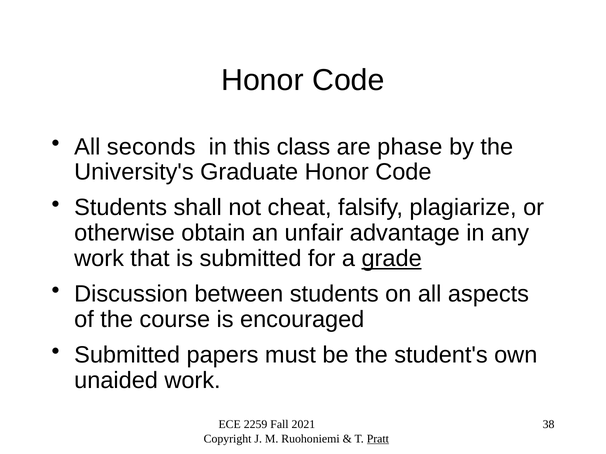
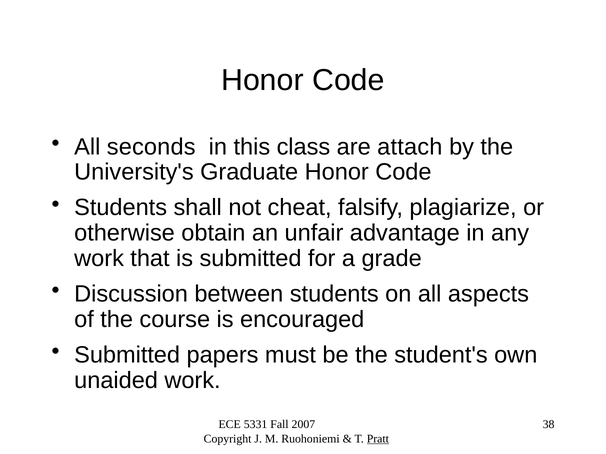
phase: phase -> attach
grade underline: present -> none
2259: 2259 -> 5331
2021: 2021 -> 2007
